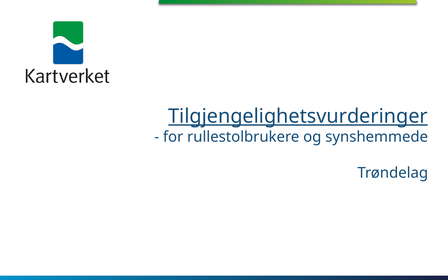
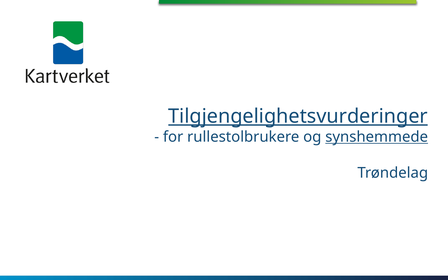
synshemmede underline: none -> present
